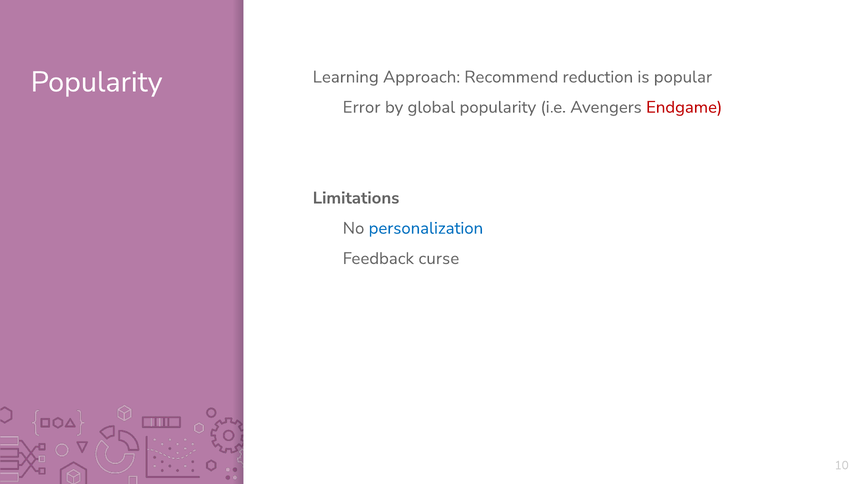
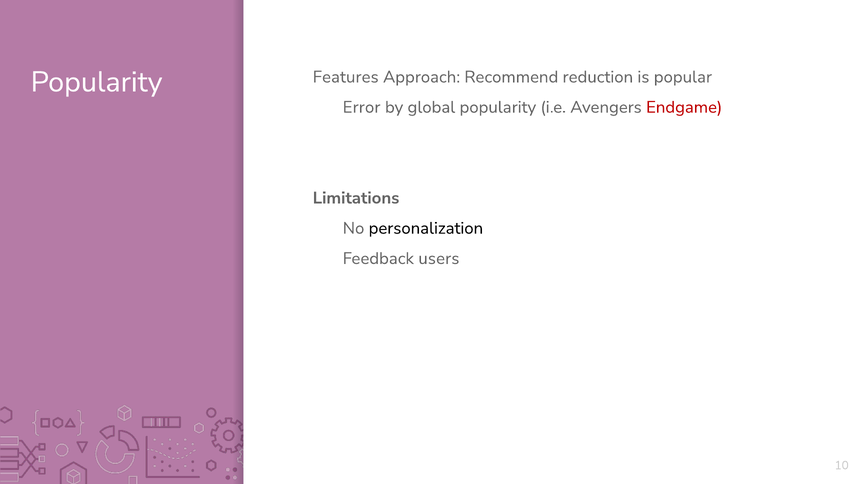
Learning: Learning -> Features
personalization colour: blue -> black
curse: curse -> users
